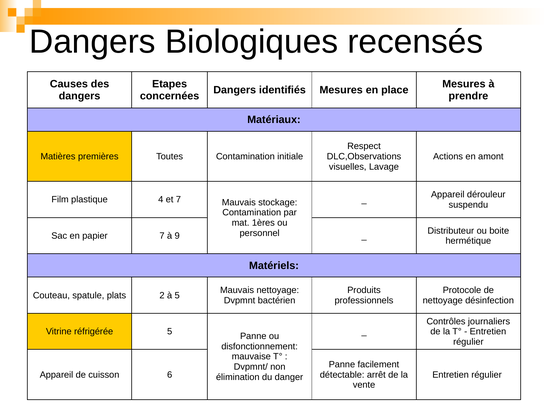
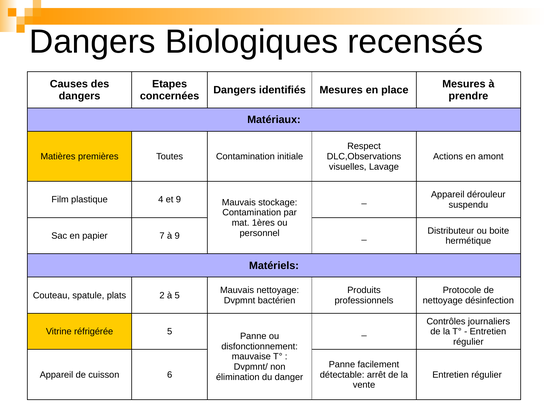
et 7: 7 -> 9
